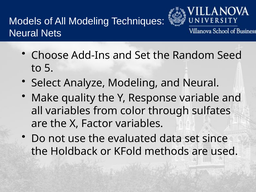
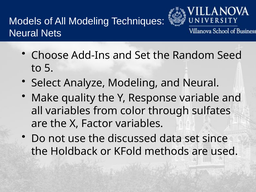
evaluated: evaluated -> discussed
